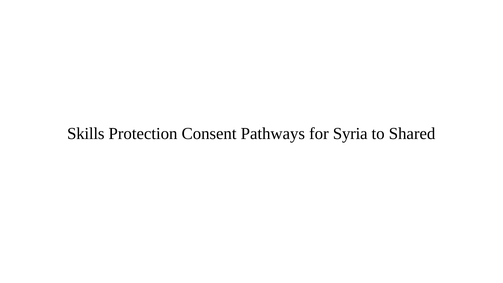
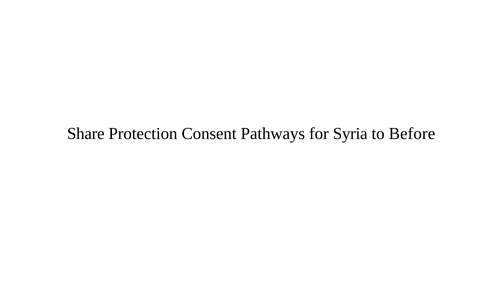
Skills: Skills -> Share
Shared: Shared -> Before
